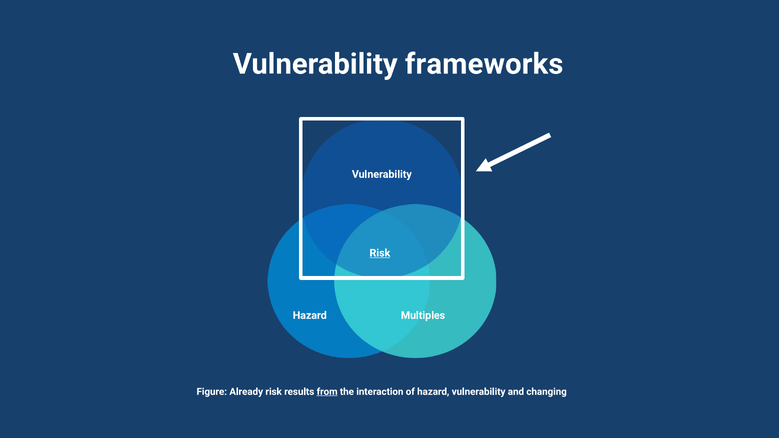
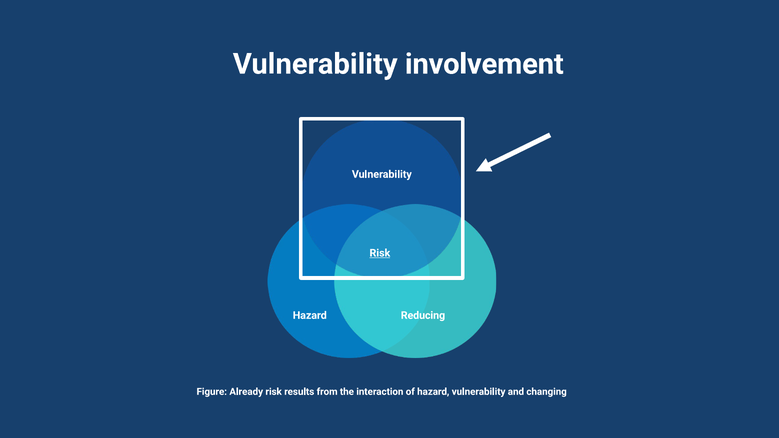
frameworks: frameworks -> involvement
Multiples: Multiples -> Reducing
from underline: present -> none
